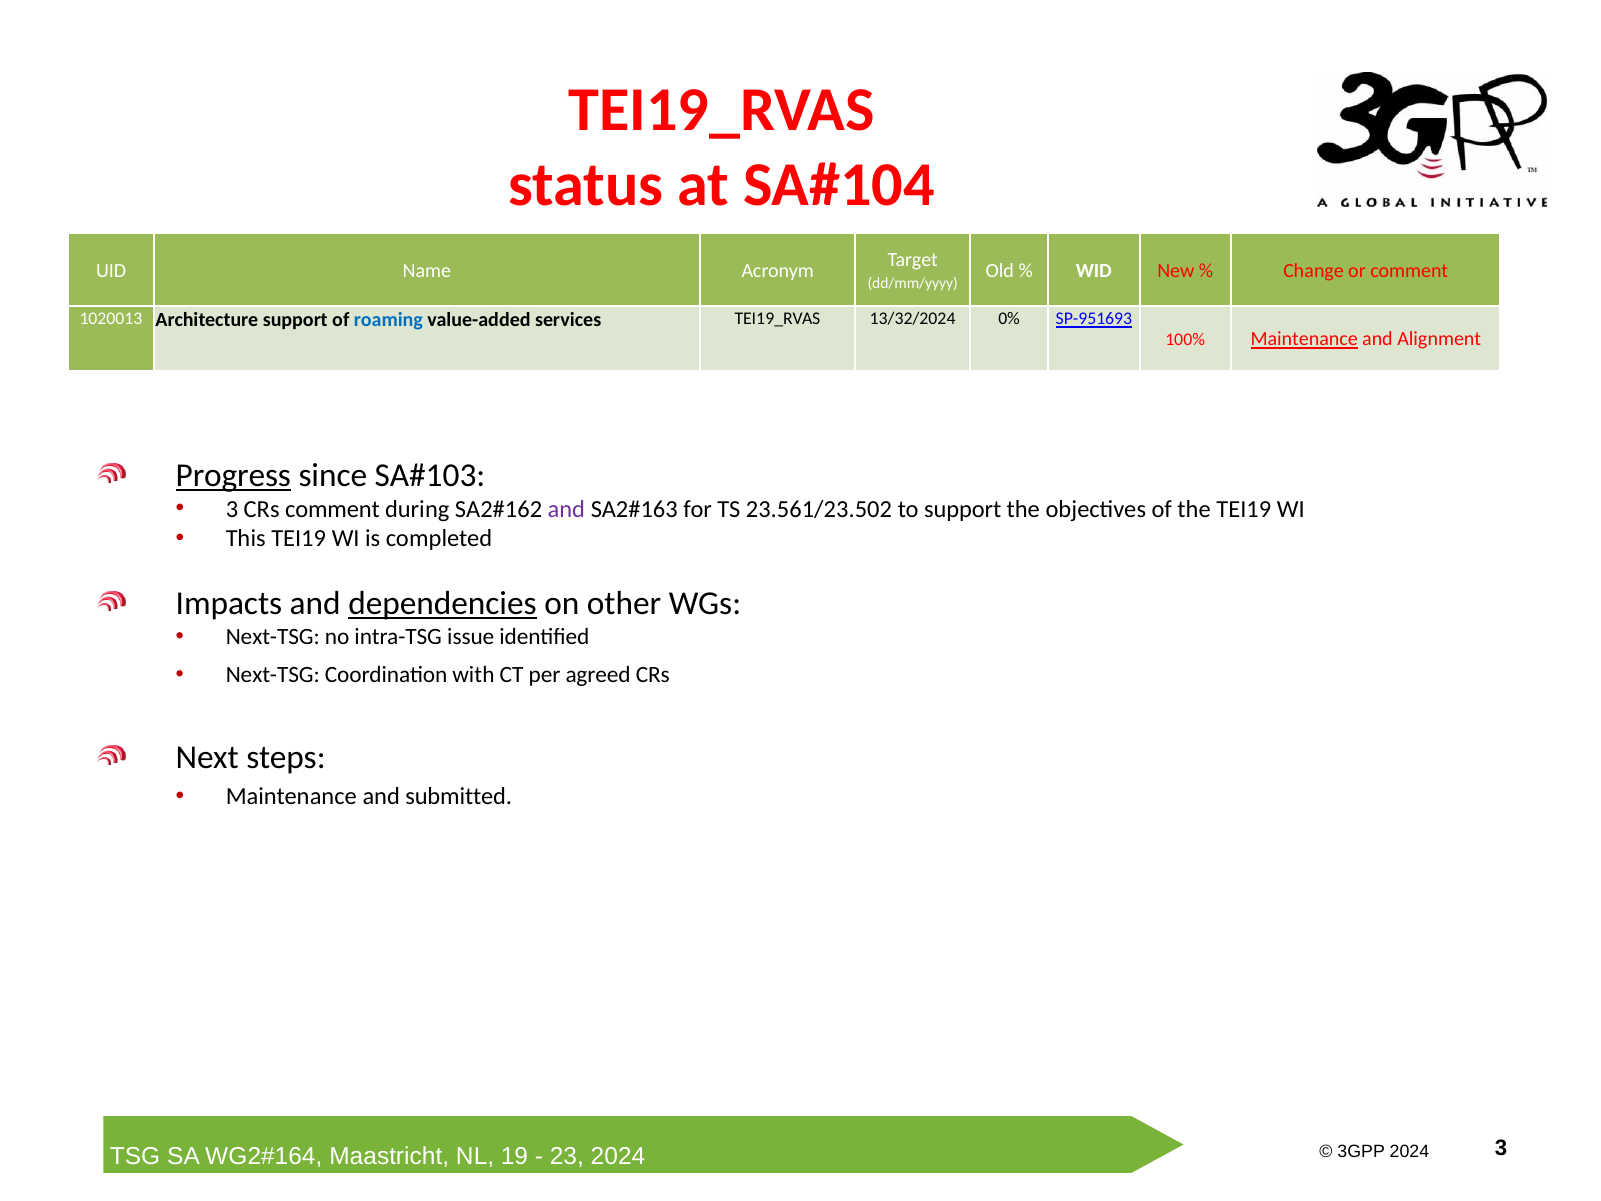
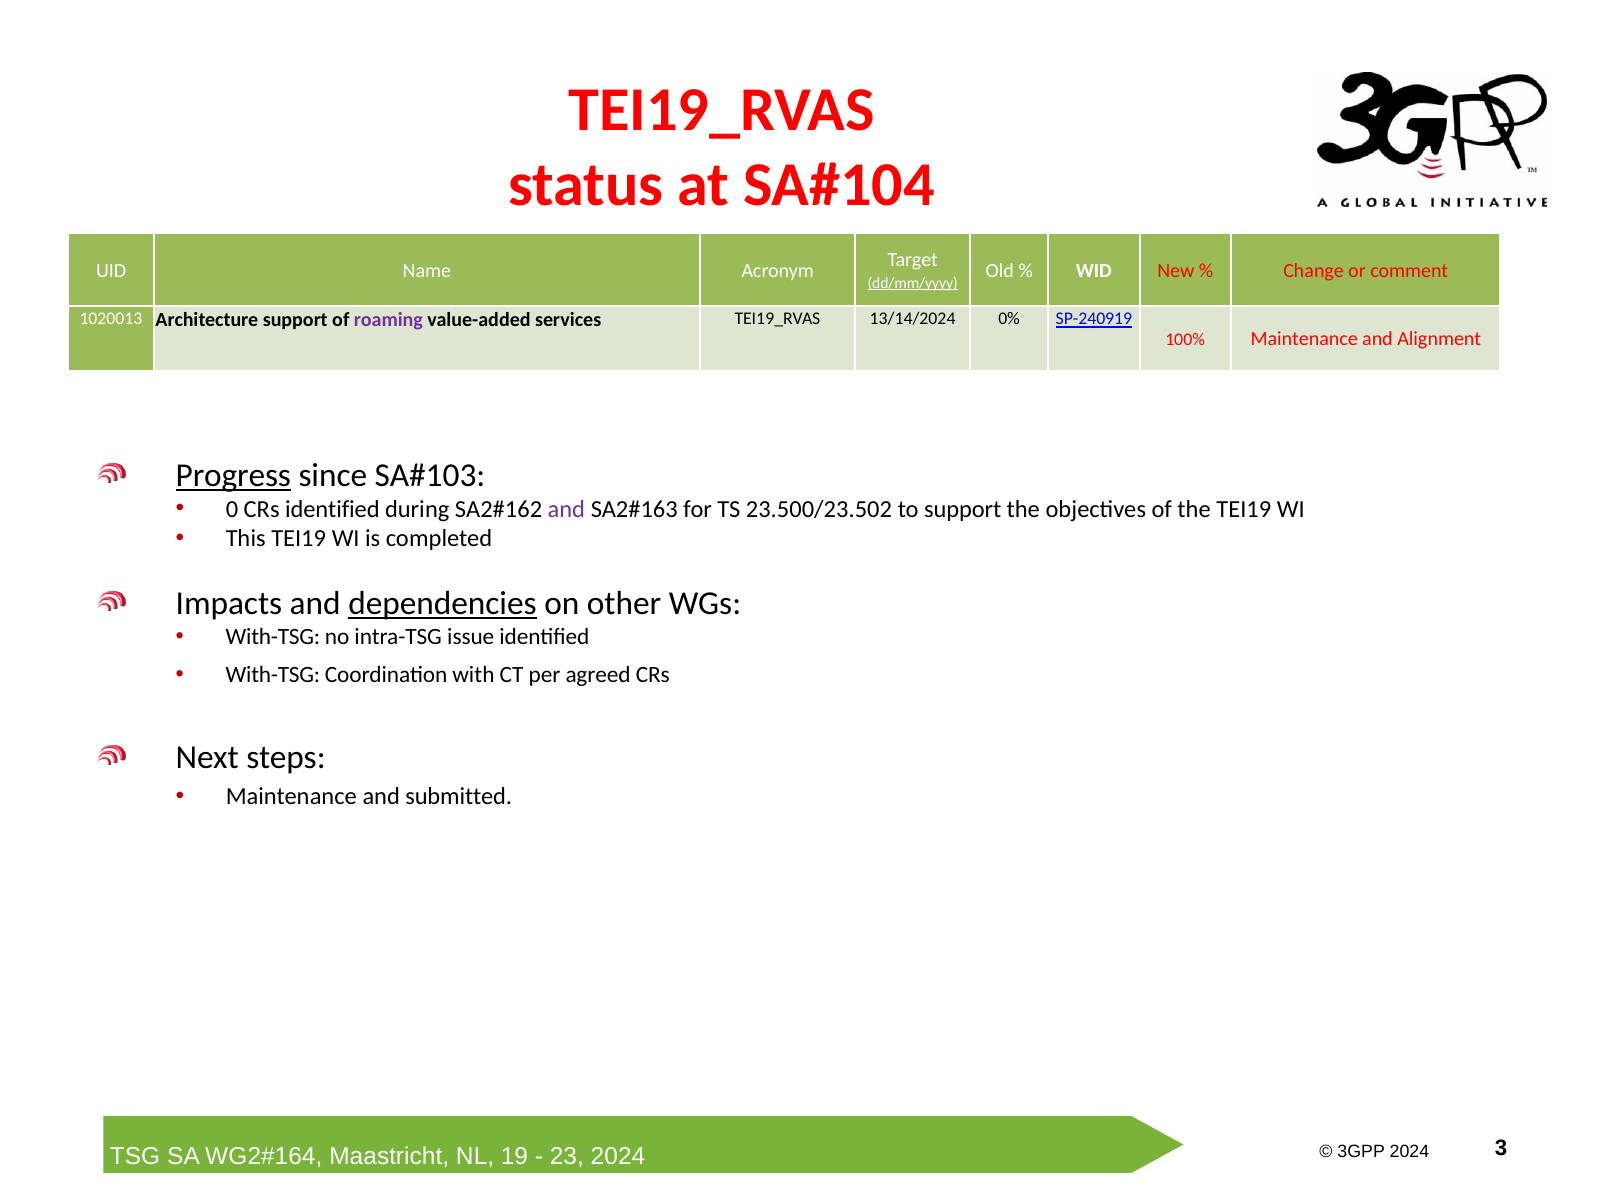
dd/mm/yyyy underline: none -> present
roaming colour: blue -> purple
13/32/2024: 13/32/2024 -> 13/14/2024
SP-951693: SP-951693 -> SP-240919
Maintenance at (1304, 339) underline: present -> none
3 at (232, 509): 3 -> 0
CRs comment: comment -> identified
23.561/23.502: 23.561/23.502 -> 23.500/23.502
Next-TSG at (273, 637): Next-TSG -> With-TSG
Next-TSG at (273, 675): Next-TSG -> With-TSG
